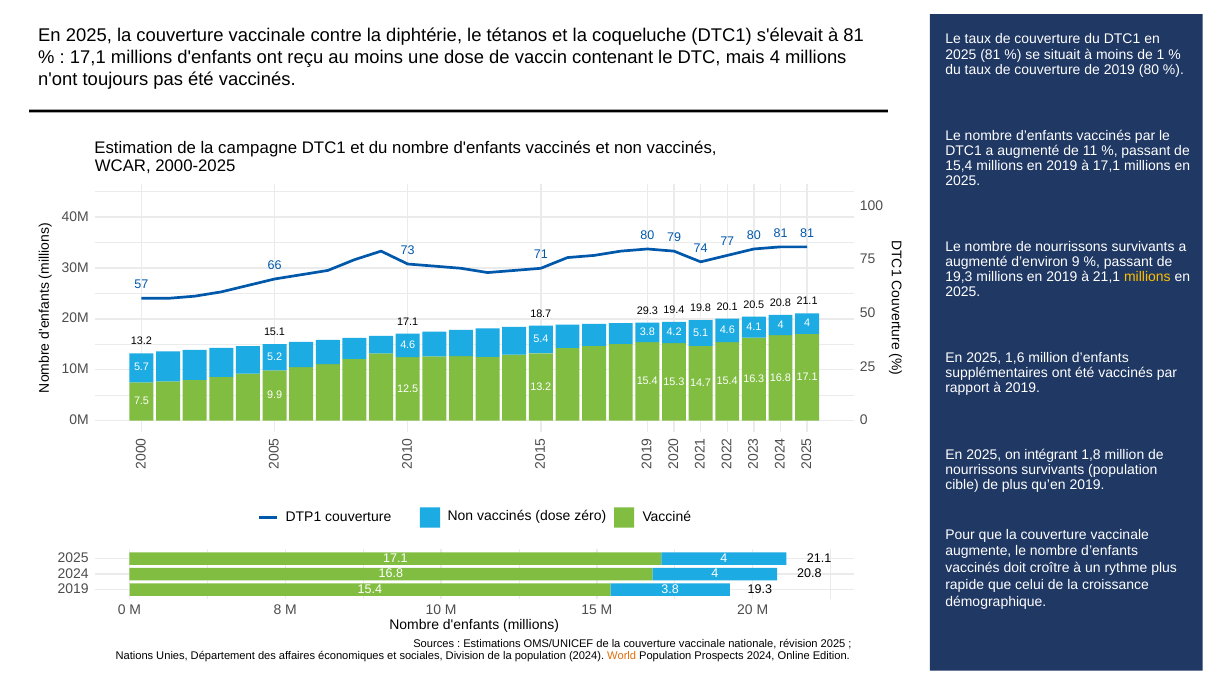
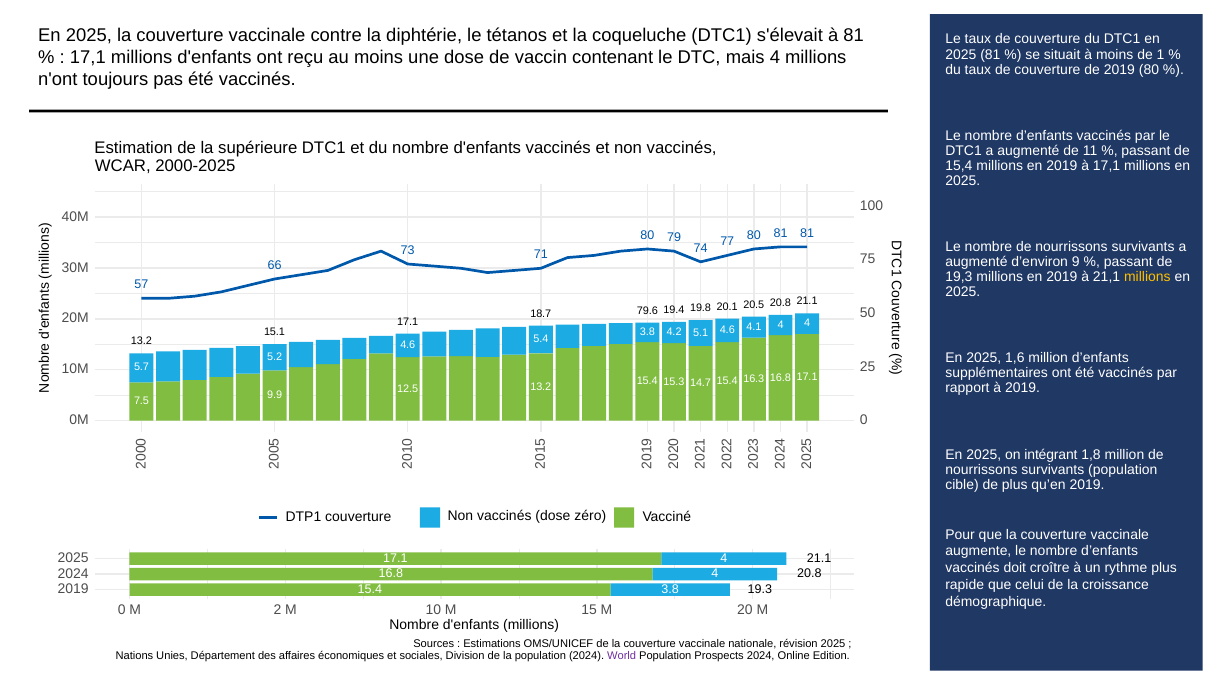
campagne: campagne -> supérieure
29.3: 29.3 -> 79.6
M 8: 8 -> 2
World colour: orange -> purple
